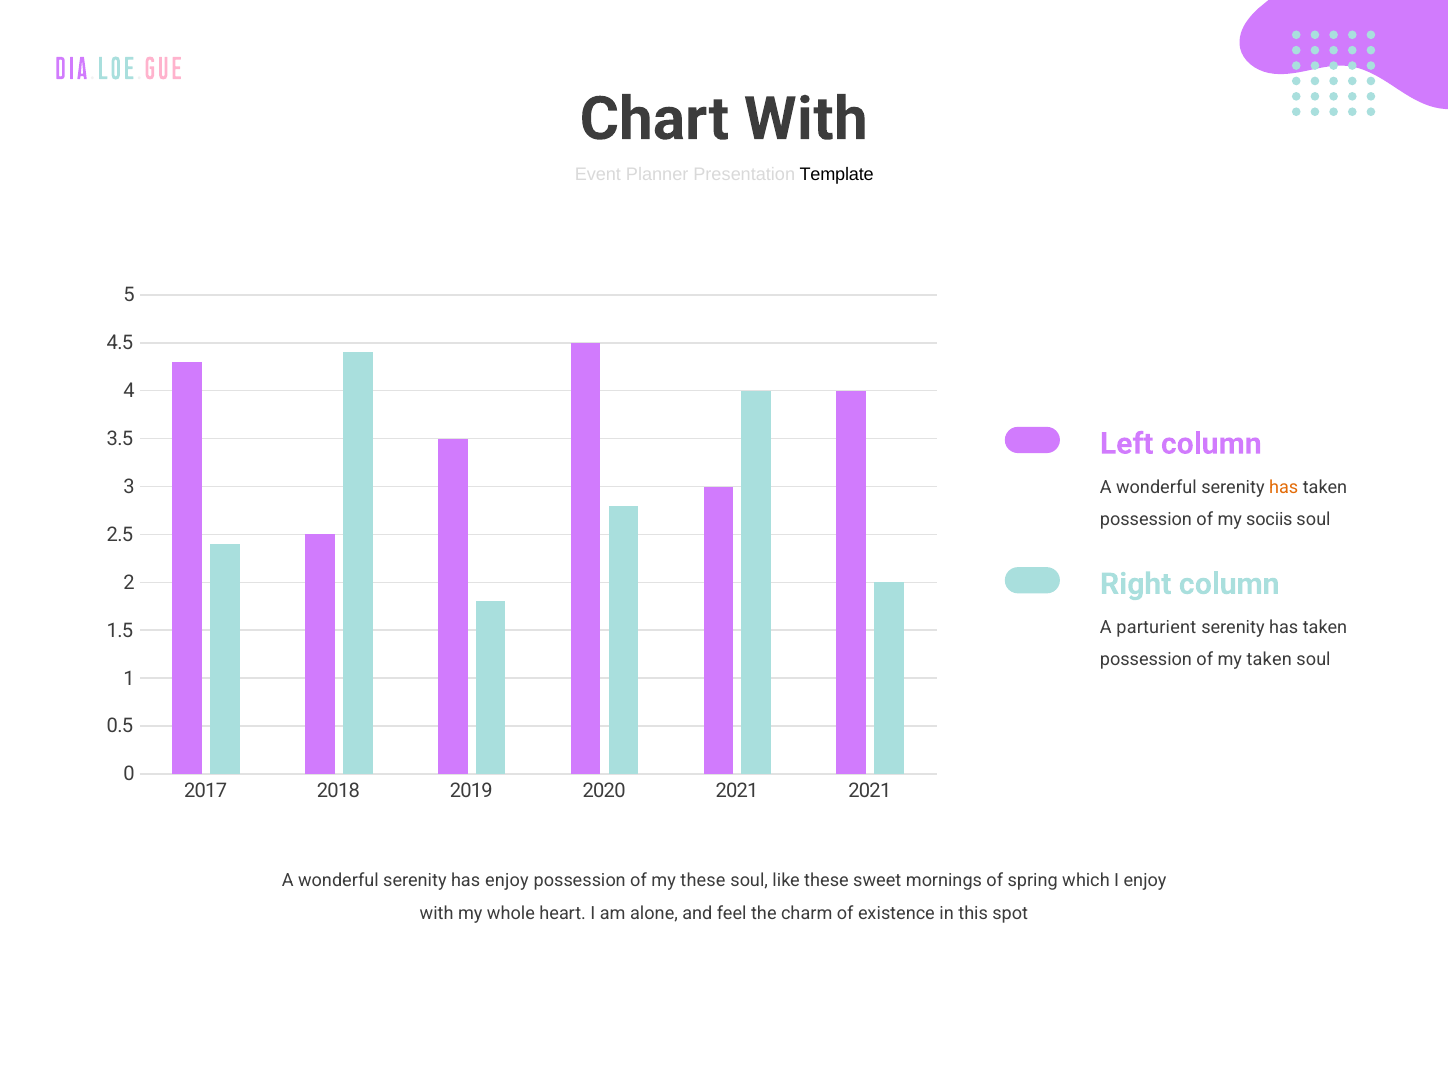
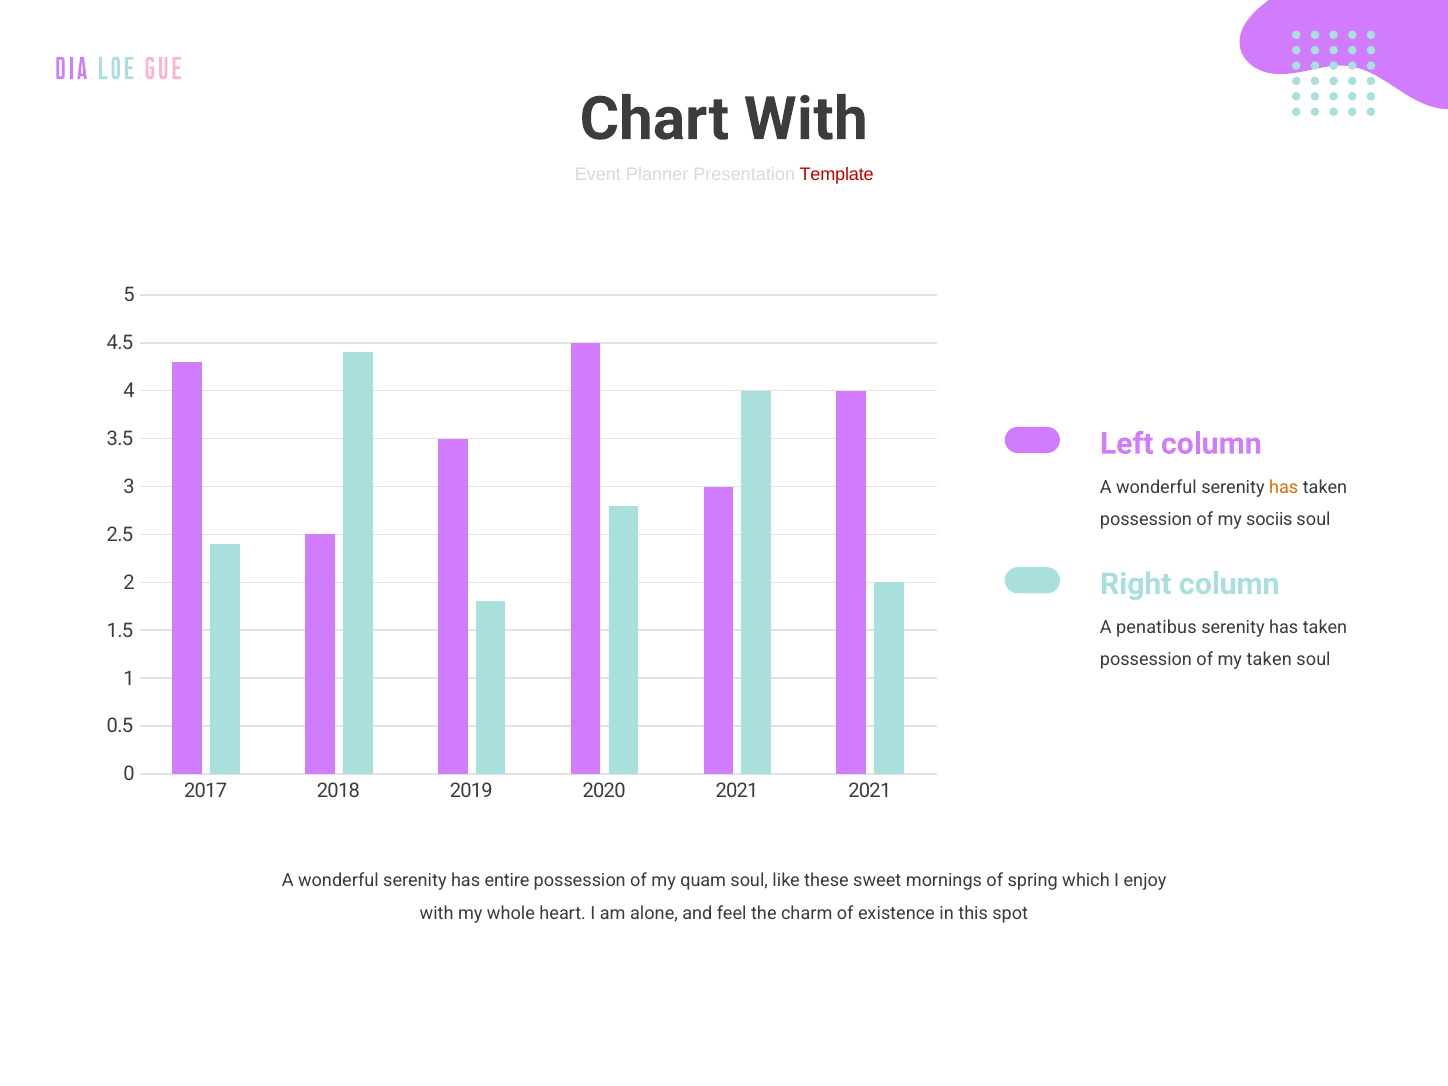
Template colour: black -> red
parturient: parturient -> penatibus
has enjoy: enjoy -> entire
my these: these -> quam
